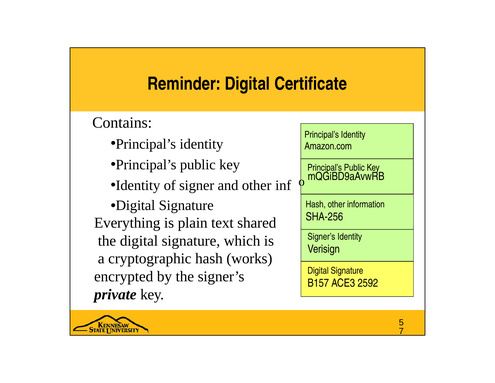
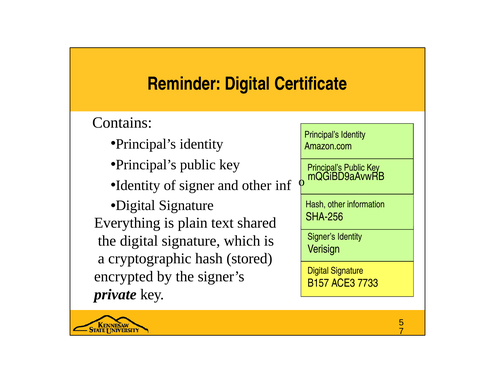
works: works -> stored
2592: 2592 -> 7733
